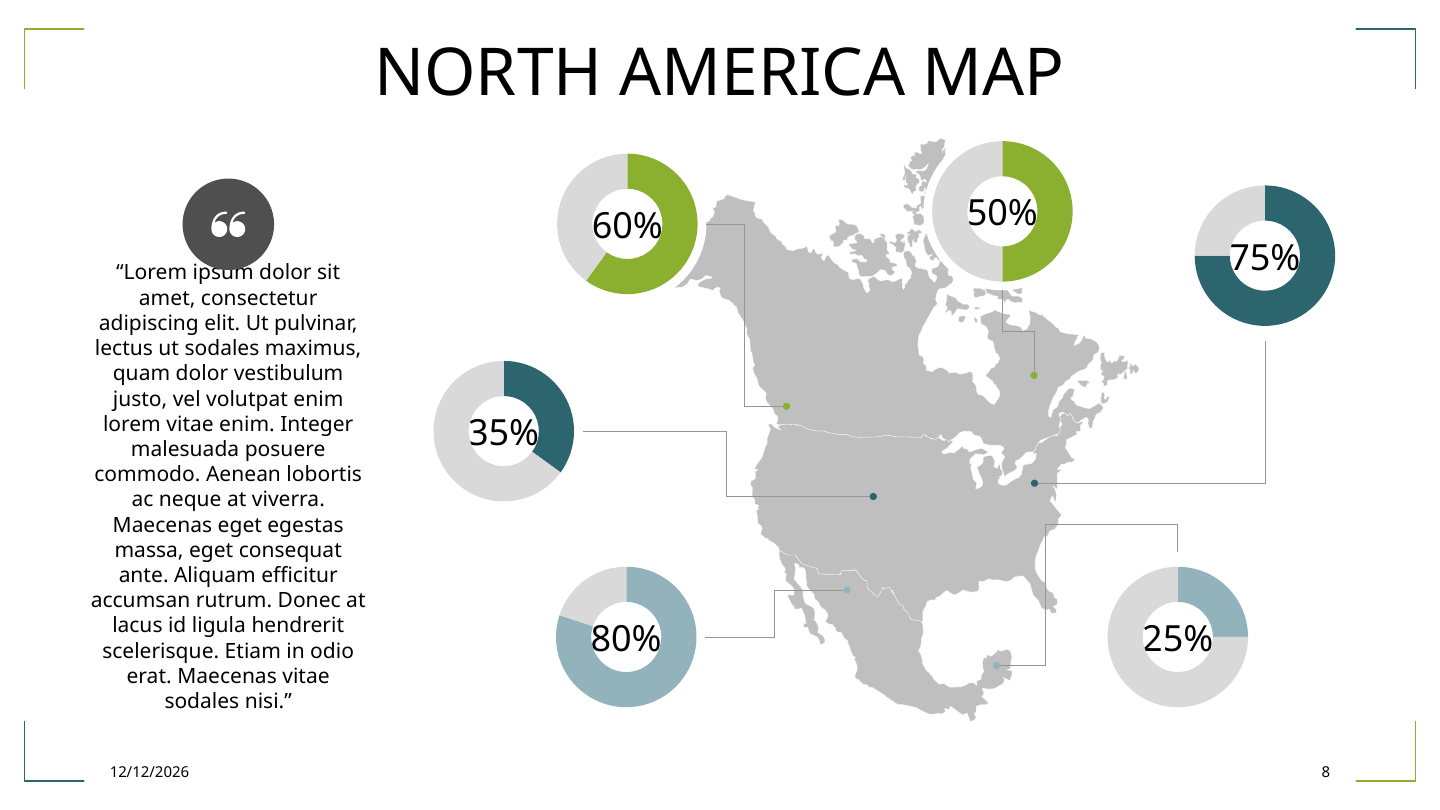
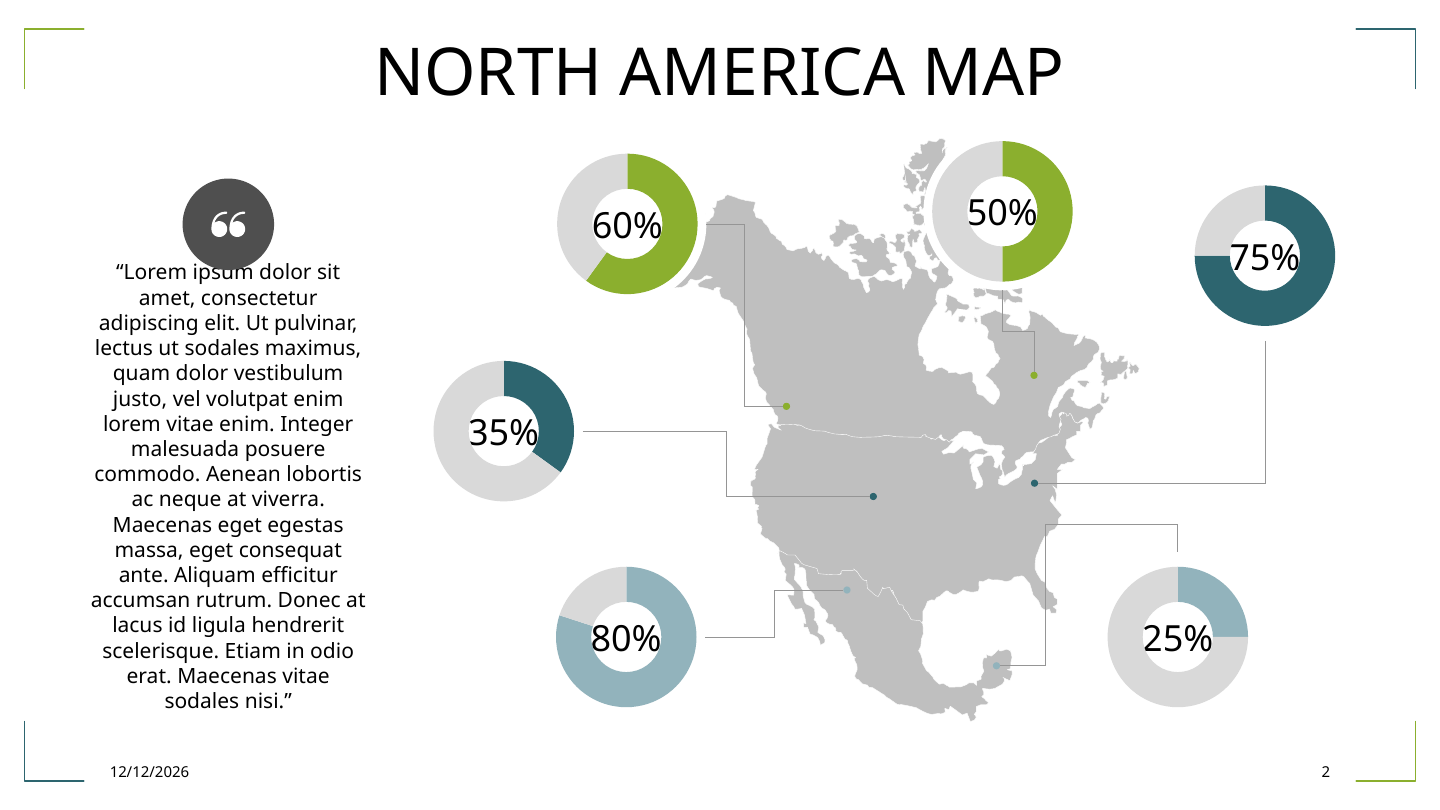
8: 8 -> 2
